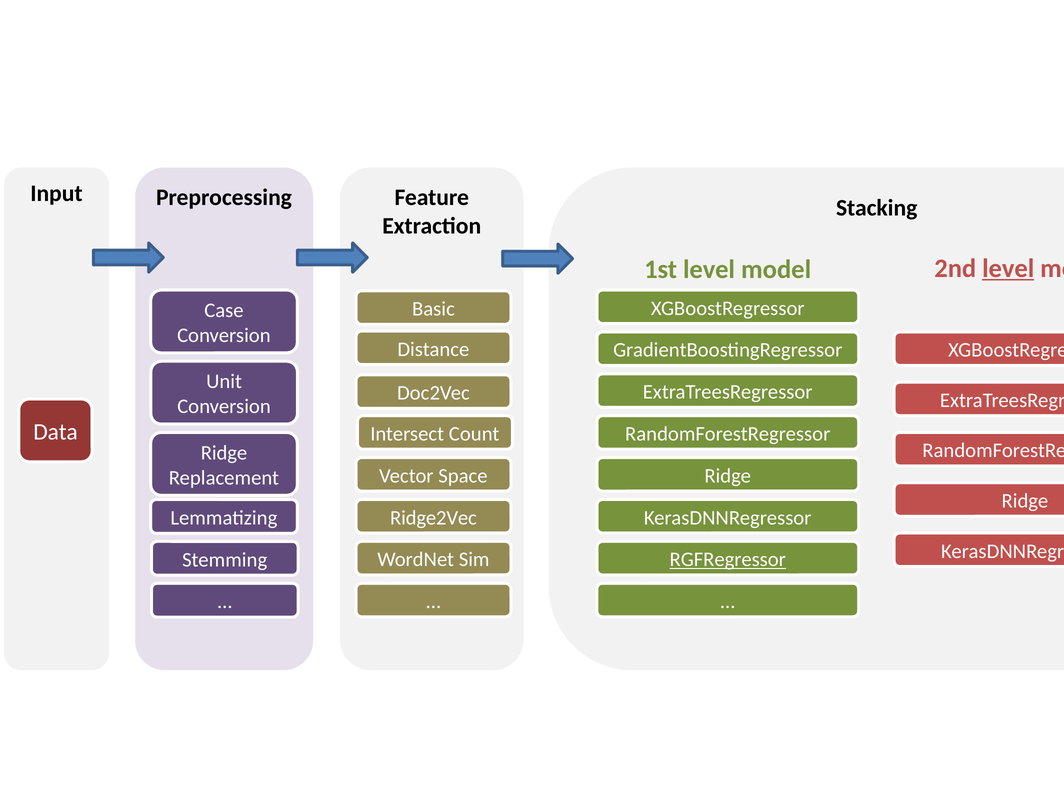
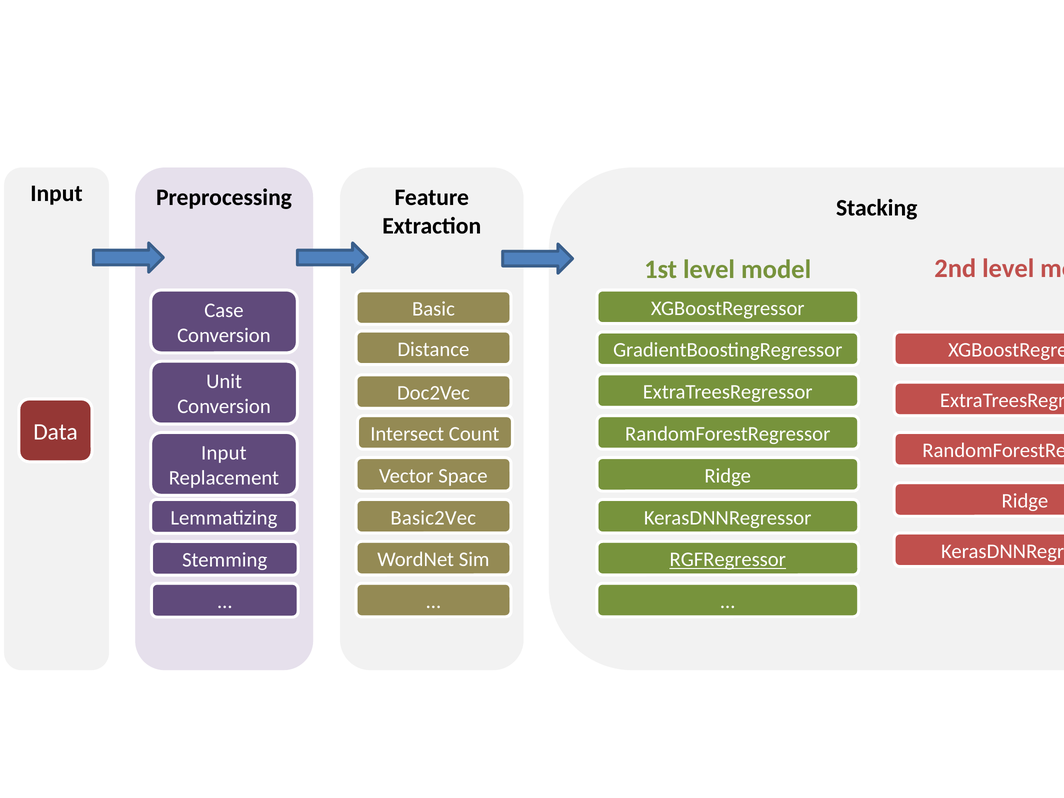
level at (1008, 268) underline: present -> none
Ridge at (224, 453): Ridge -> Input
Ridge2Vec: Ridge2Vec -> Basic2Vec
